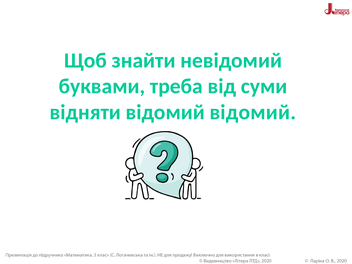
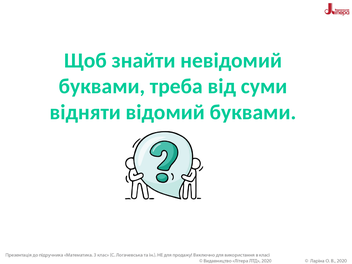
відомий відомий: відомий -> буквами
